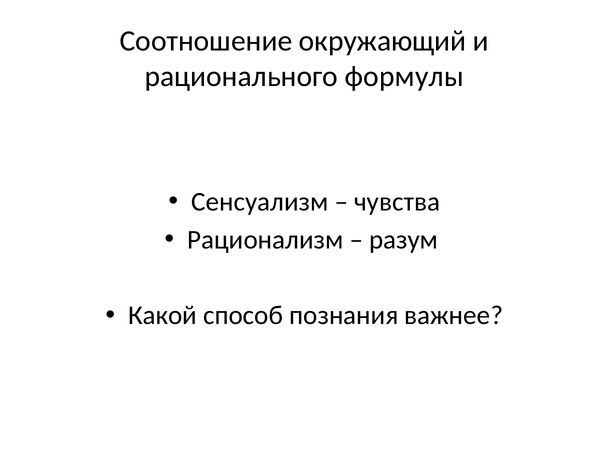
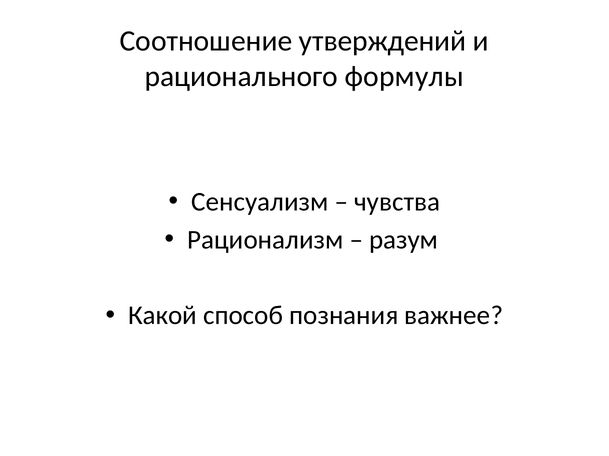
окружающий: окружающий -> утверждений
